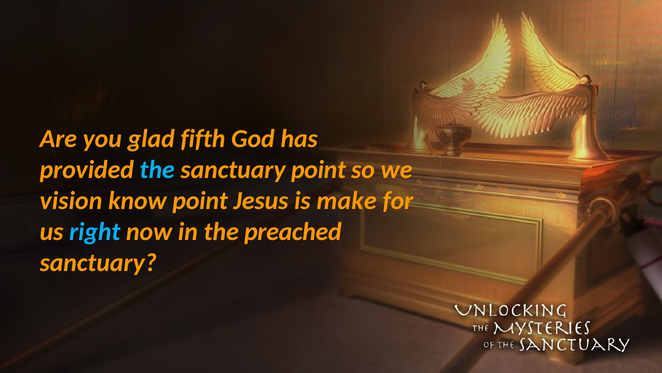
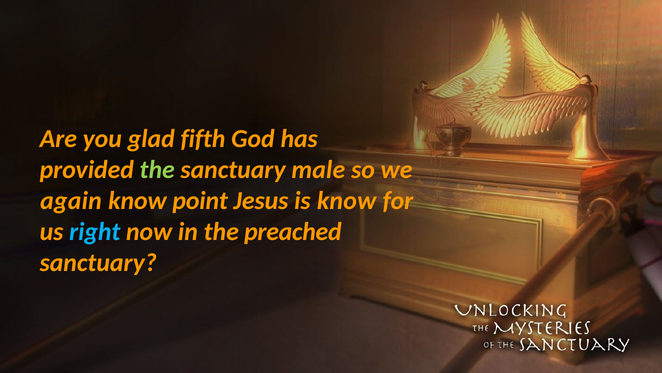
the at (157, 170) colour: light blue -> light green
sanctuary point: point -> male
vision: vision -> again
is make: make -> know
